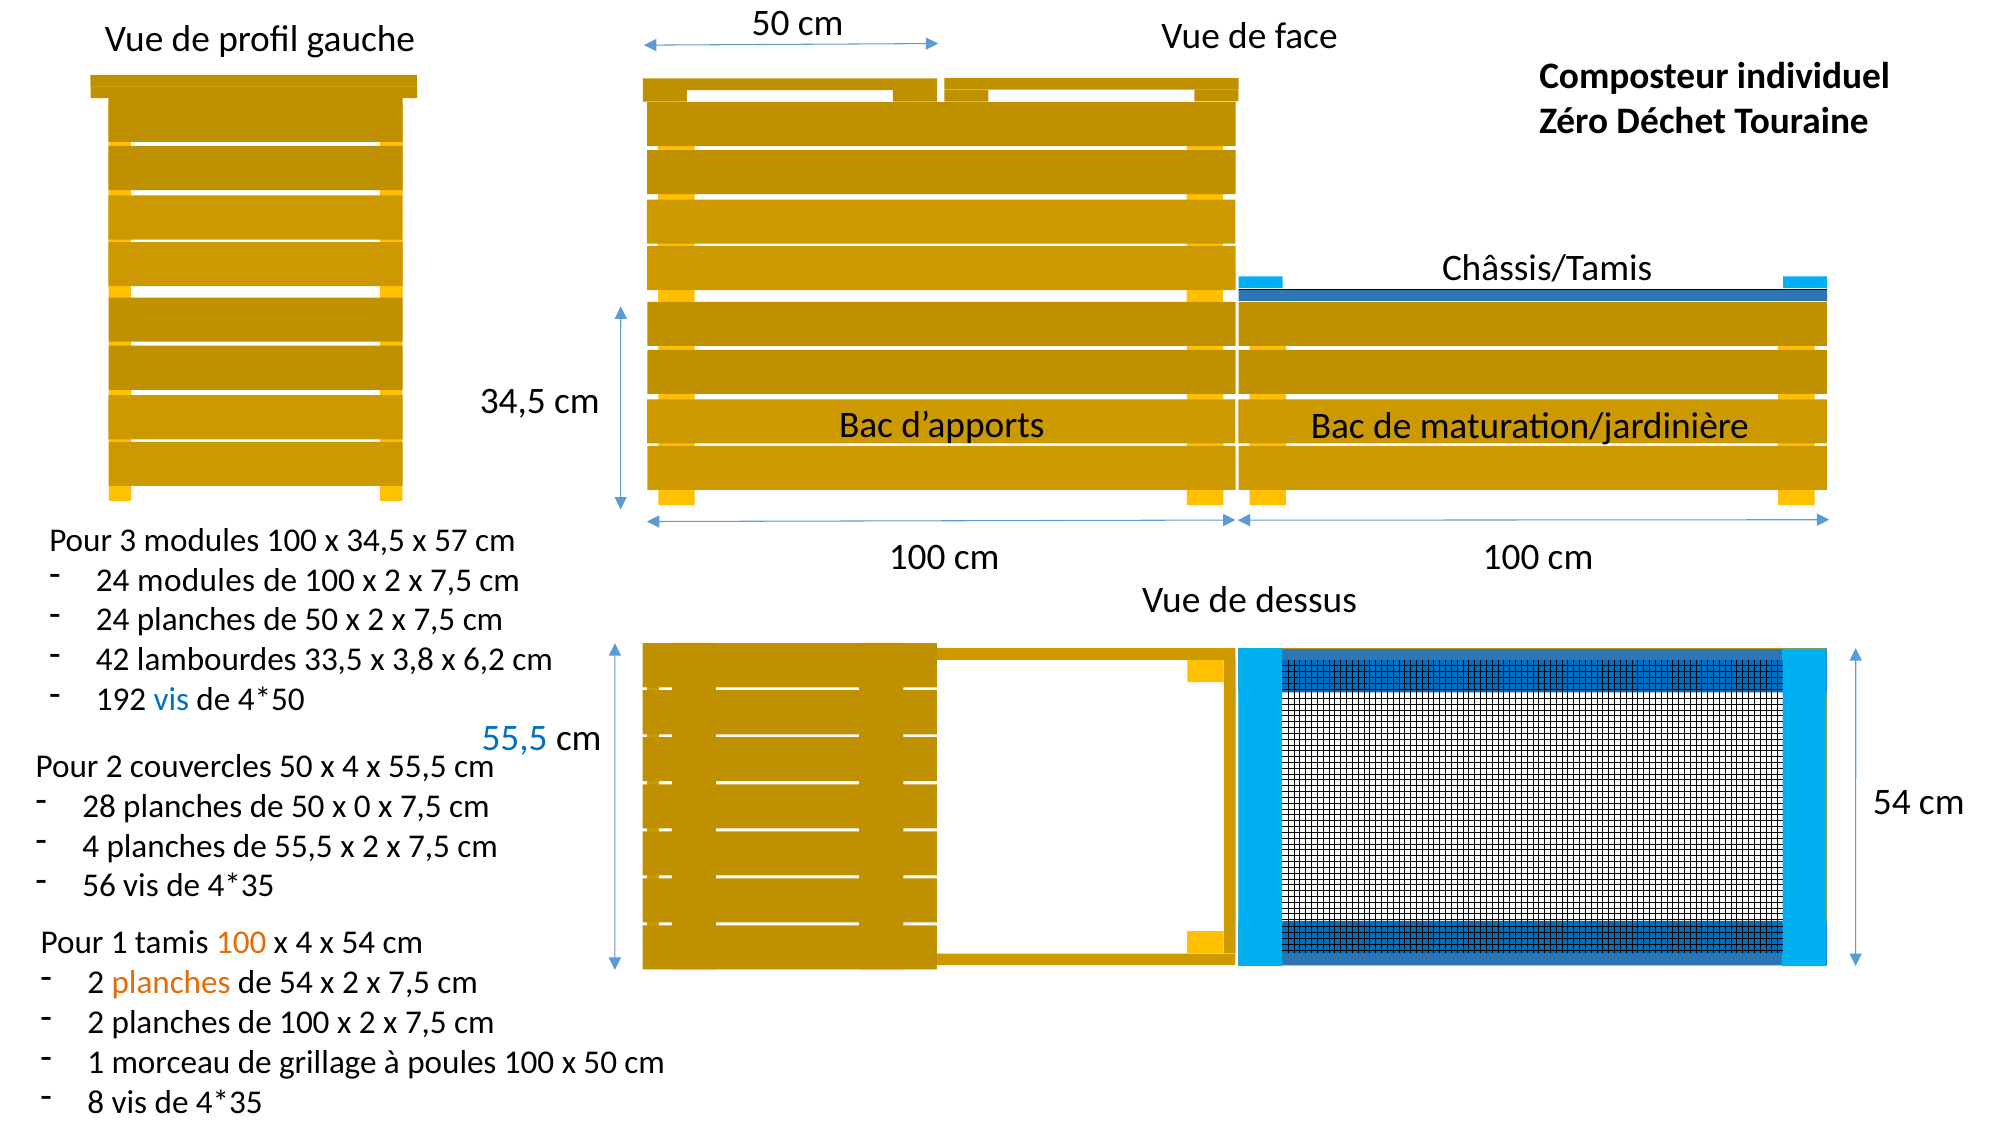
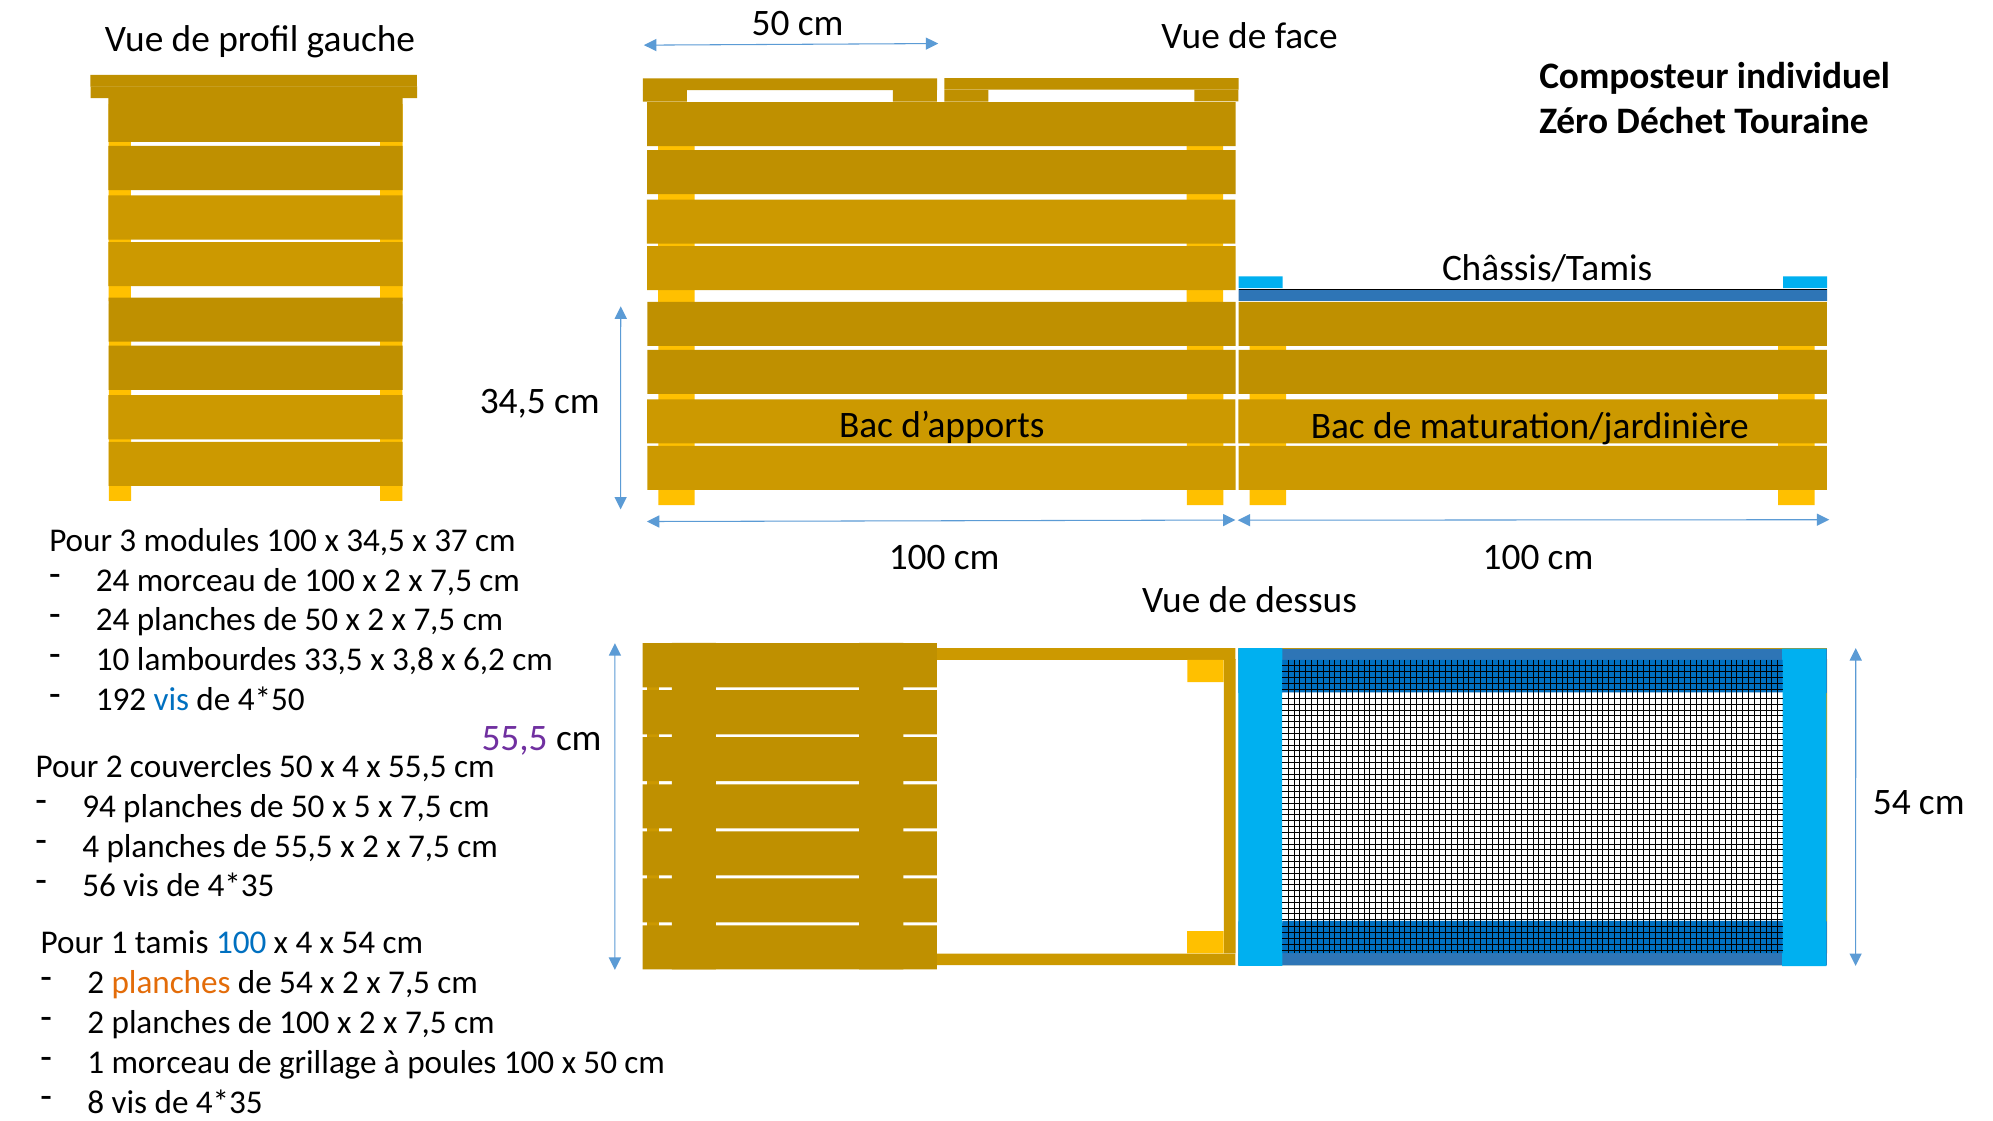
57: 57 -> 37
24 modules: modules -> morceau
42: 42 -> 10
55,5 at (515, 738) colour: blue -> purple
28: 28 -> 94
0: 0 -> 5
100 at (241, 943) colour: orange -> blue
